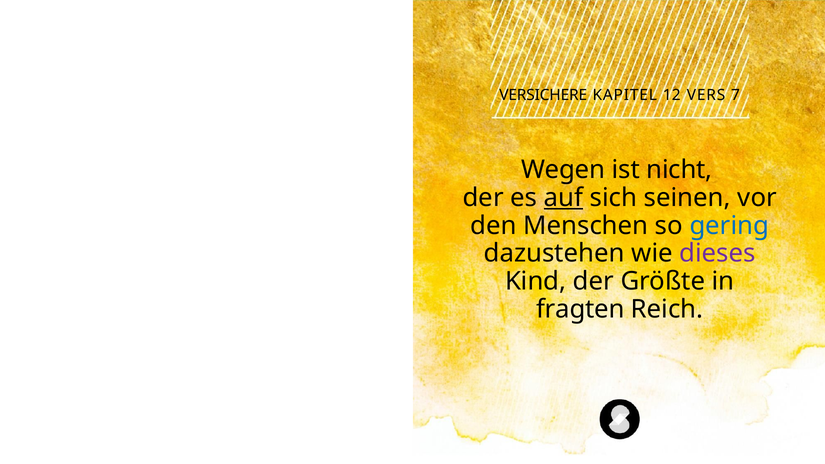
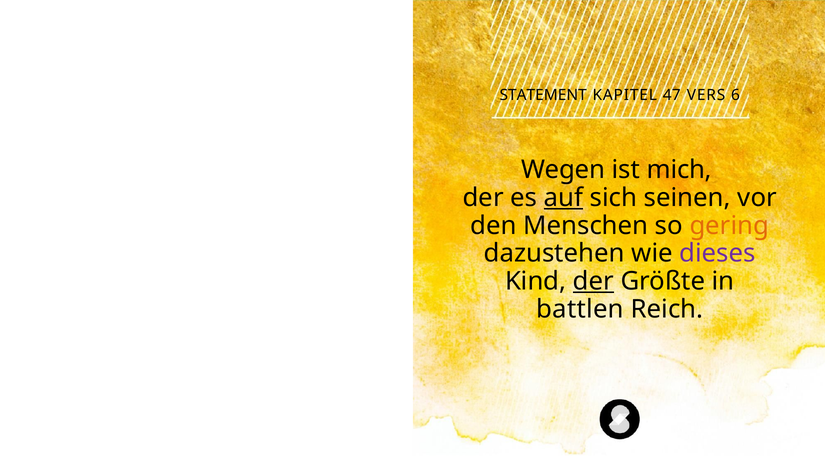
VERSICHERE: VERSICHERE -> STATEMENT
12: 12 -> 47
7: 7 -> 6
nicht: nicht -> mich
gering colour: blue -> orange
der at (593, 281) underline: none -> present
fragten: fragten -> battlen
